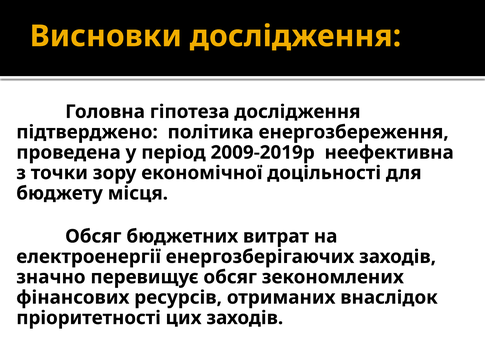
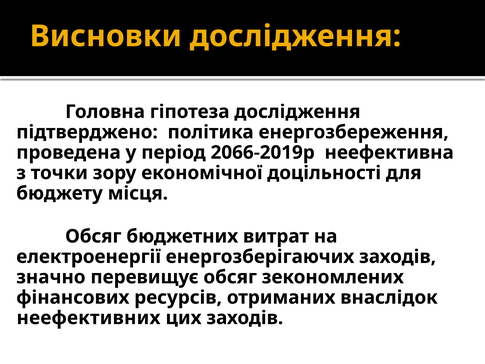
2009-2019р: 2009-2019р -> 2066-2019р
пріоритетності: пріоритетності -> неефективних
